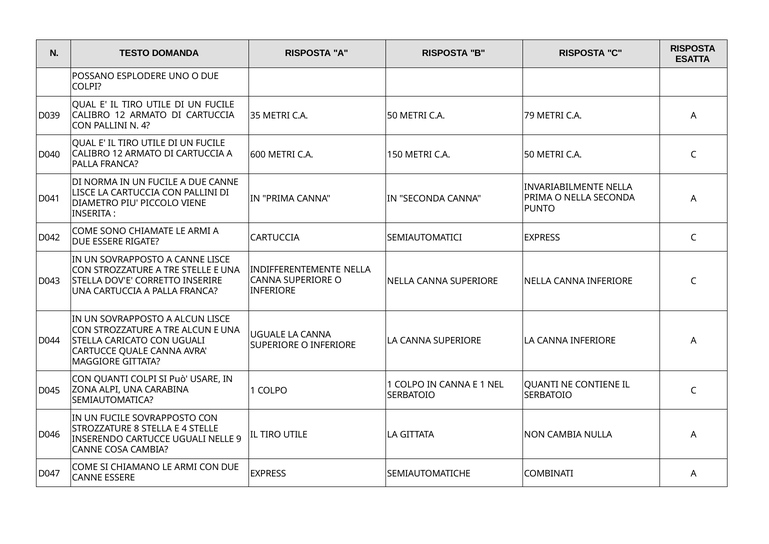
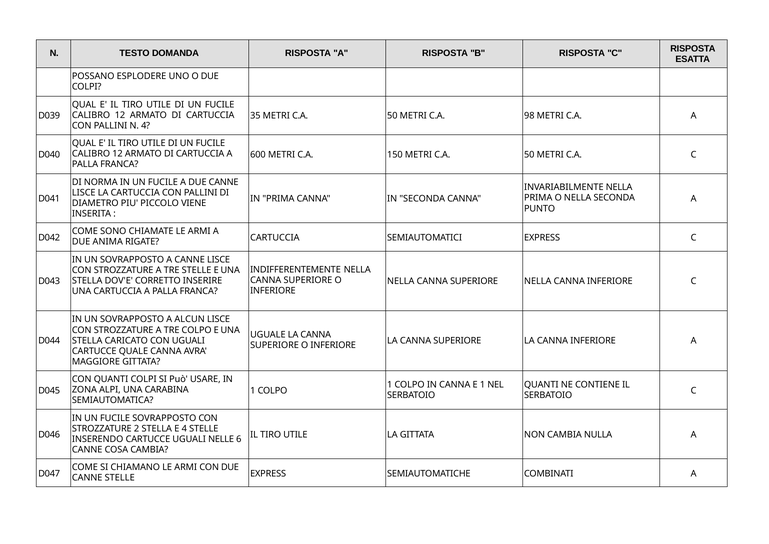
79: 79 -> 98
DUE ESSERE: ESSERE -> ANIMA
TRE ALCUN: ALCUN -> COLPO
8: 8 -> 2
9: 9 -> 6
CANNE ESSERE: ESSERE -> STELLE
